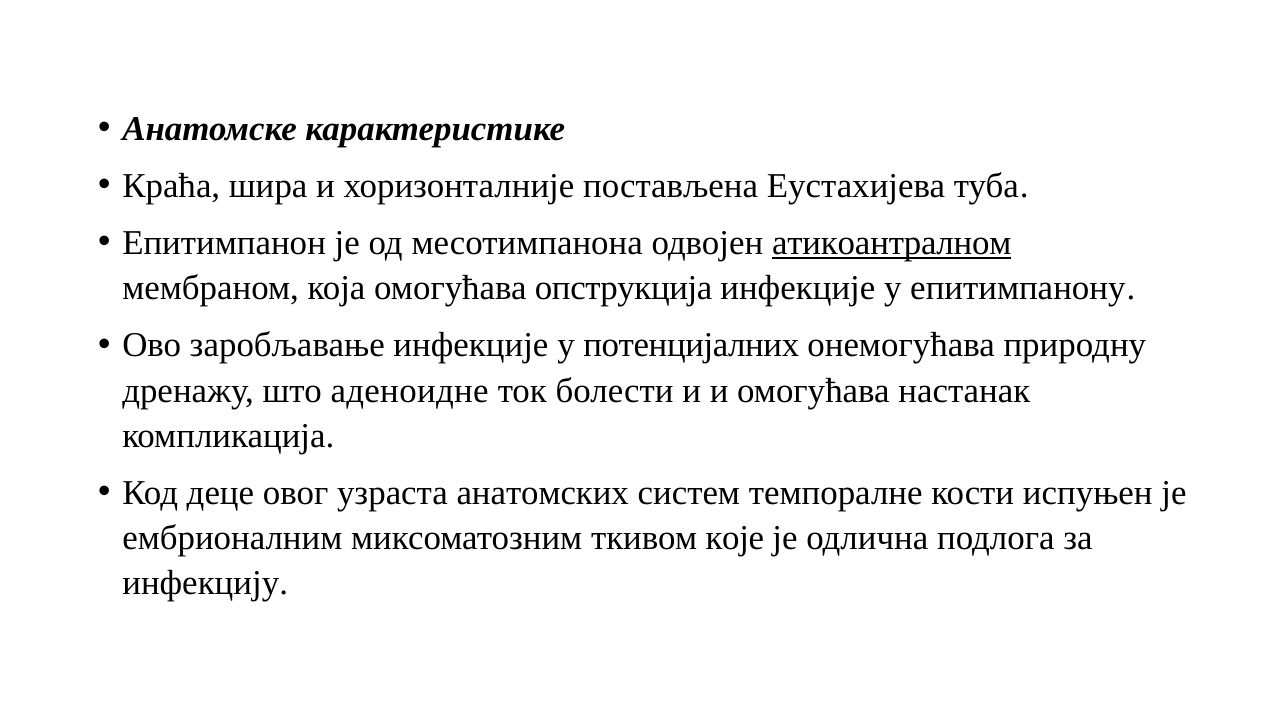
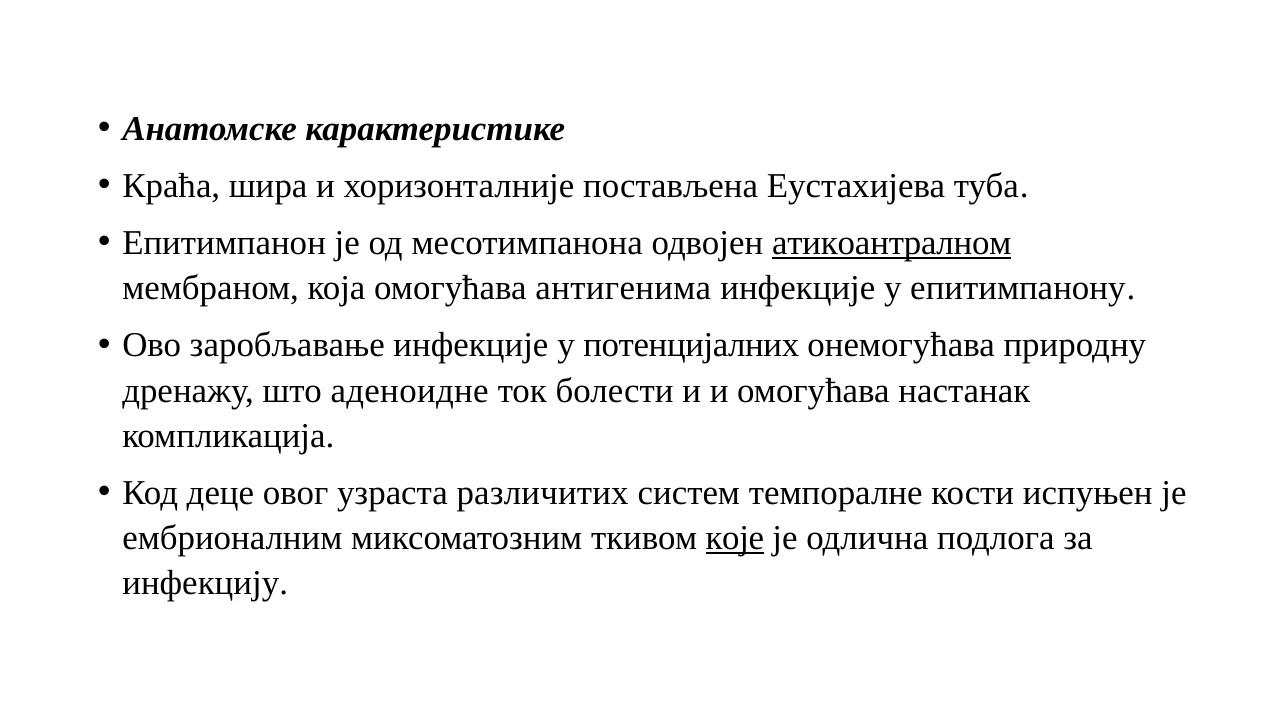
опструкција: опструкција -> антигенима
анатомских: анатомских -> различитих
које underline: none -> present
